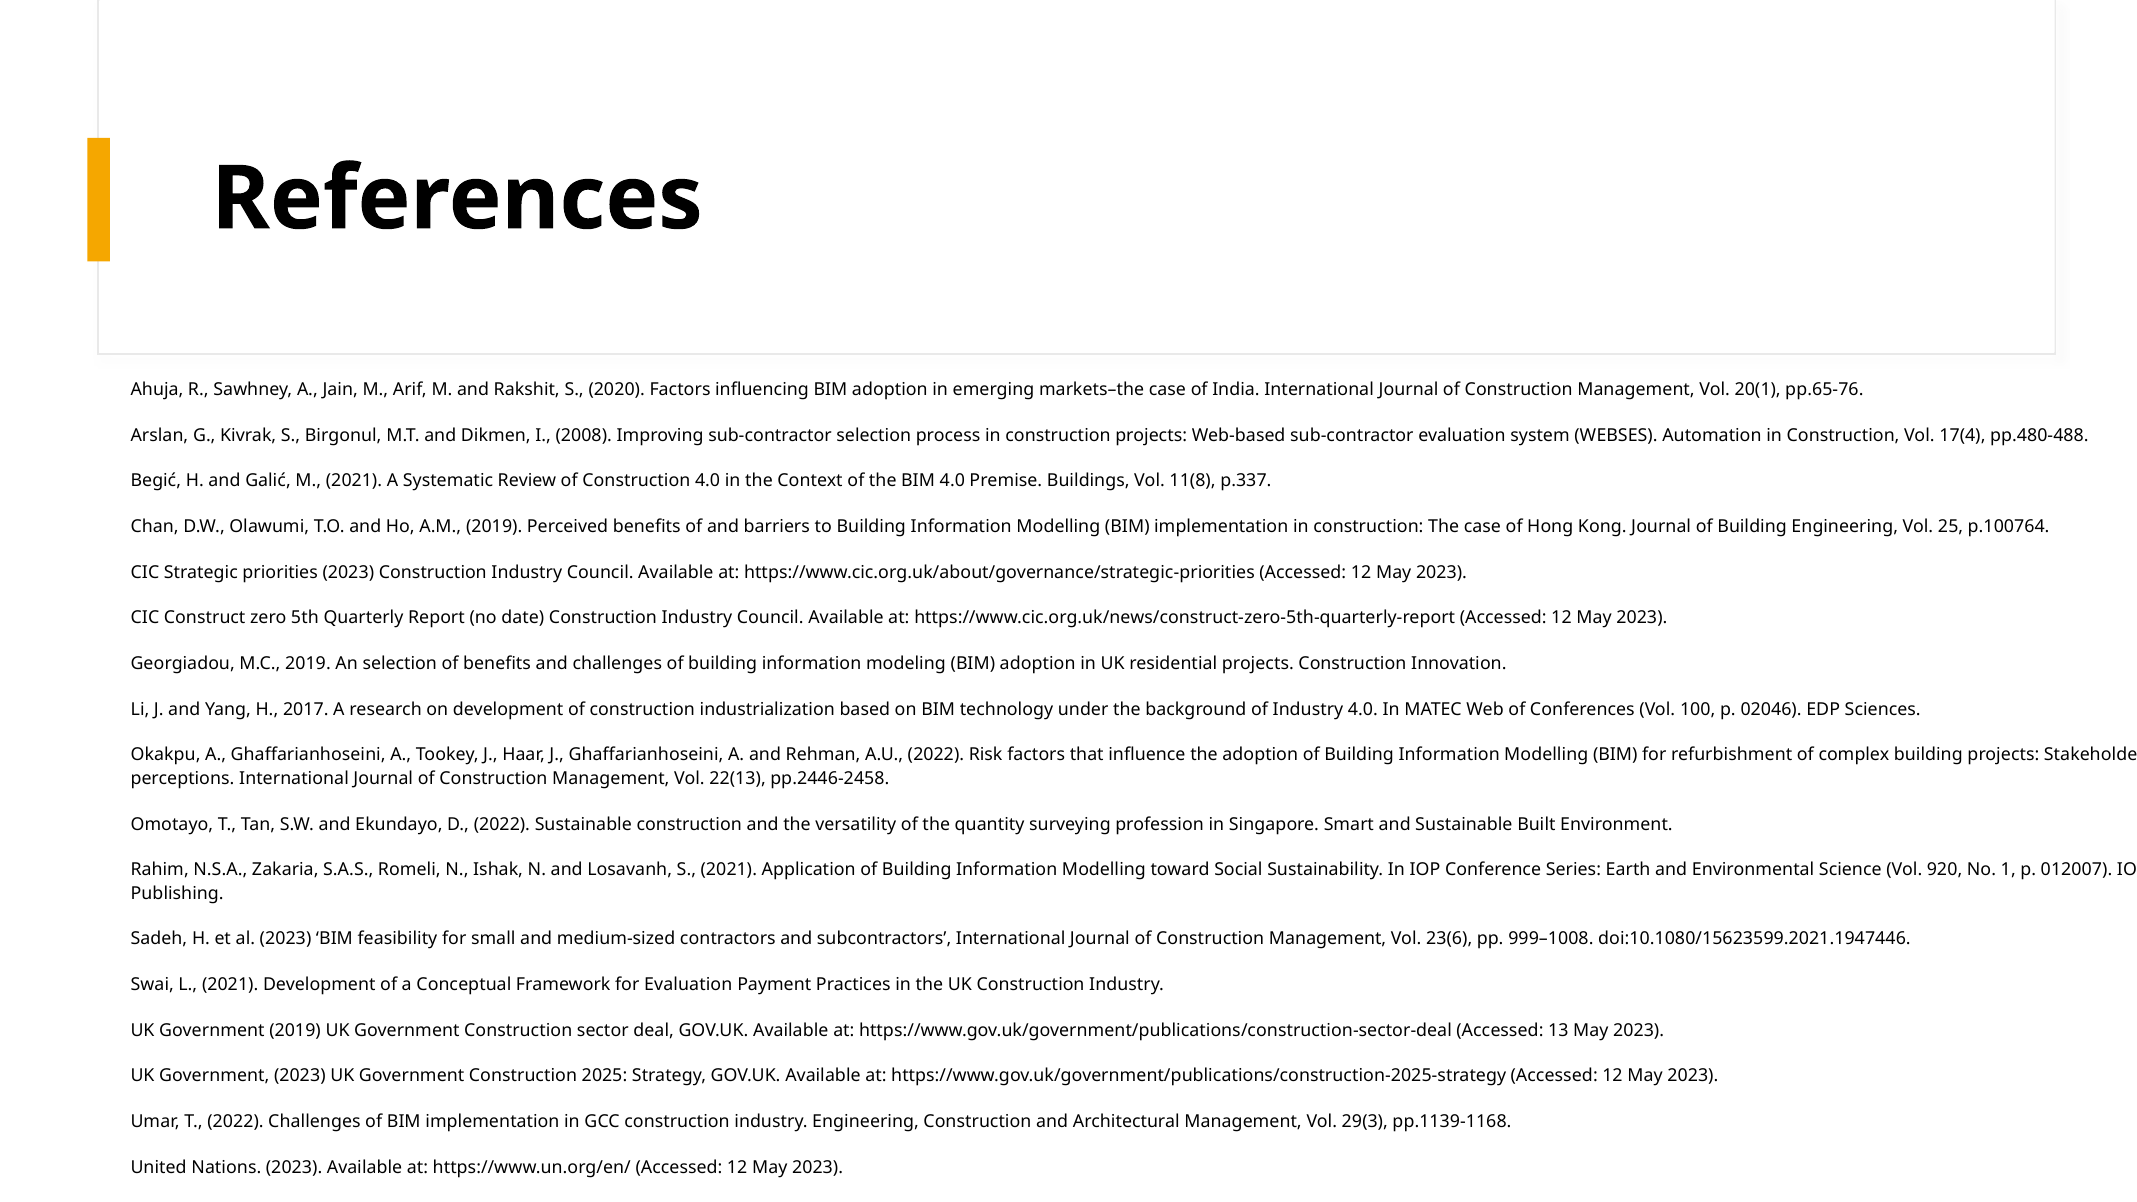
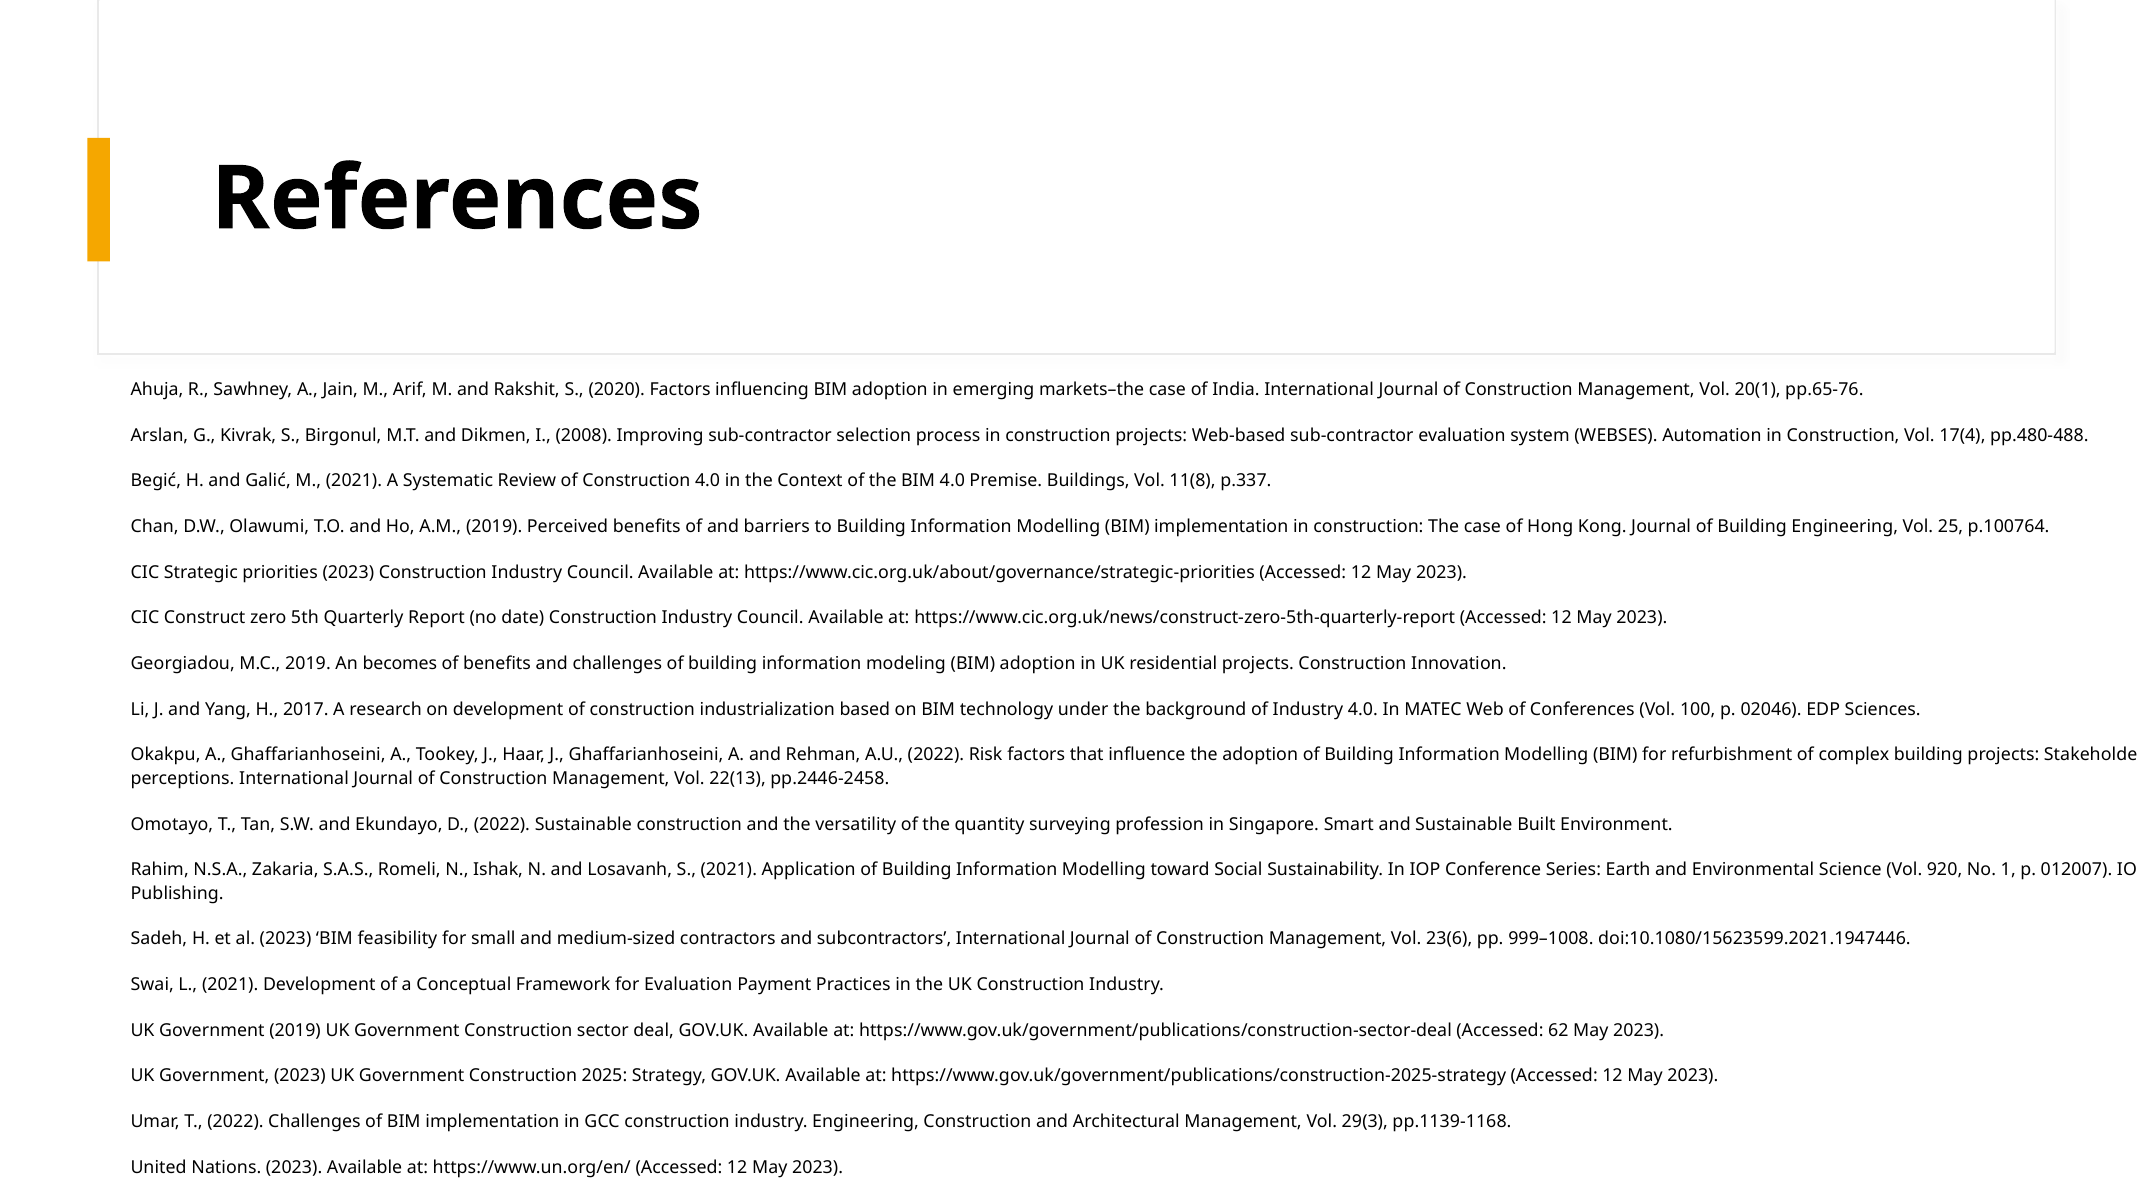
An selection: selection -> becomes
13: 13 -> 62
